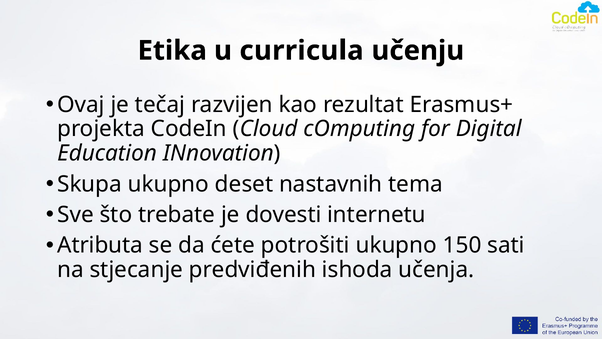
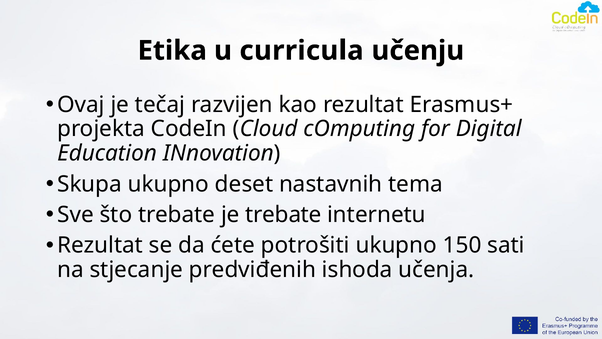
je dovesti: dovesti -> trebate
Atributa at (100, 245): Atributa -> Rezultat
